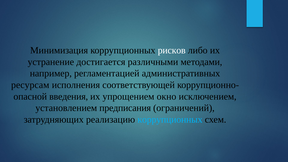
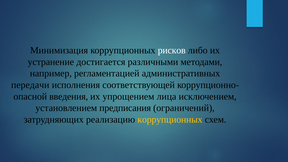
ресурсам: ресурсам -> передачи
окно: окно -> лица
коррупционных at (170, 119) colour: light blue -> yellow
